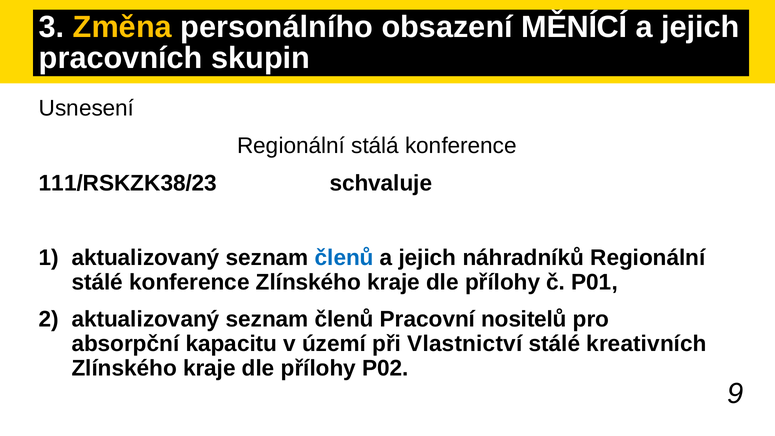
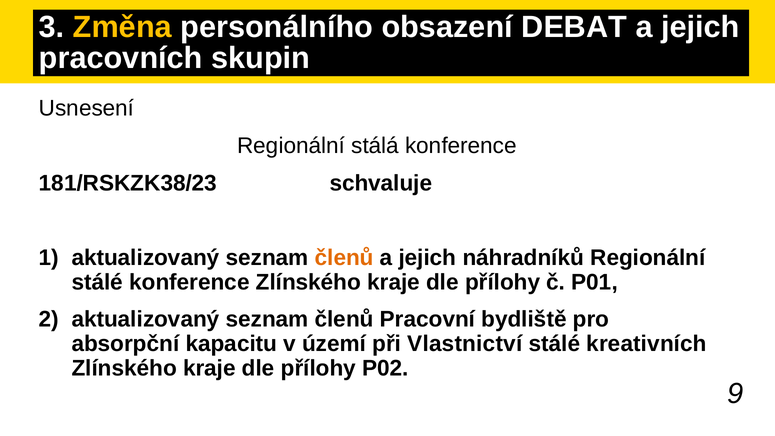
MĚNÍCÍ: MĚNÍCÍ -> DEBAT
111/RSKZK38/23: 111/RSKZK38/23 -> 181/RSKZK38/23
členů at (344, 258) colour: blue -> orange
nositelů: nositelů -> bydliště
